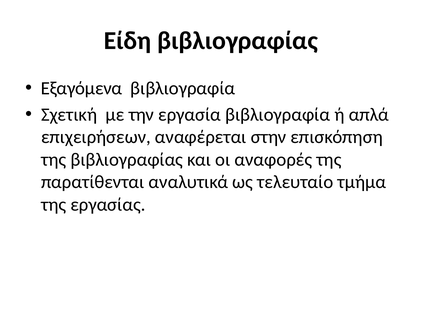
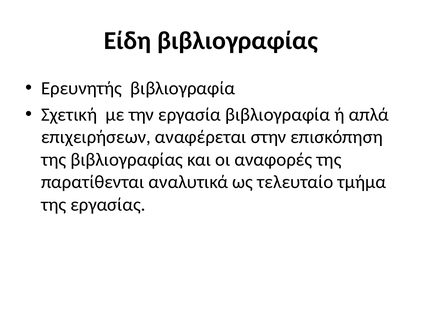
Εξαγόμενα: Εξαγόμενα -> Ερευνητής
